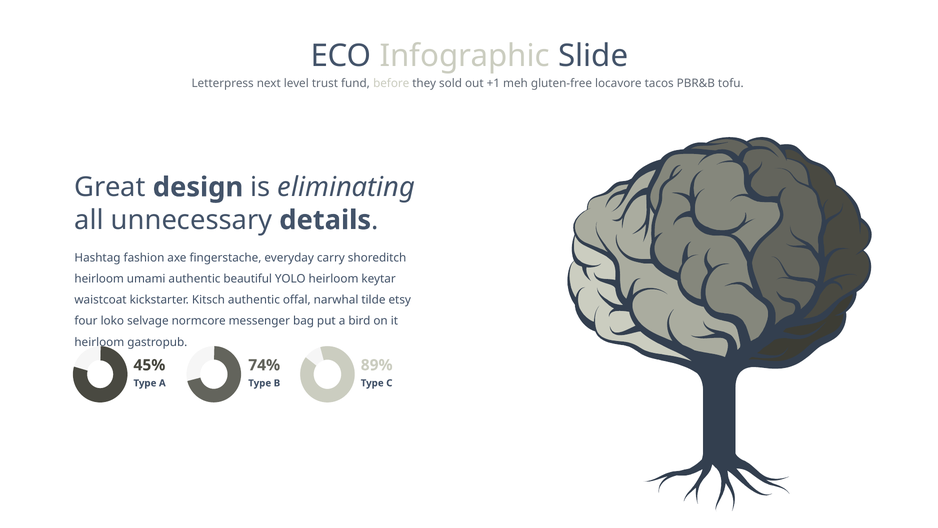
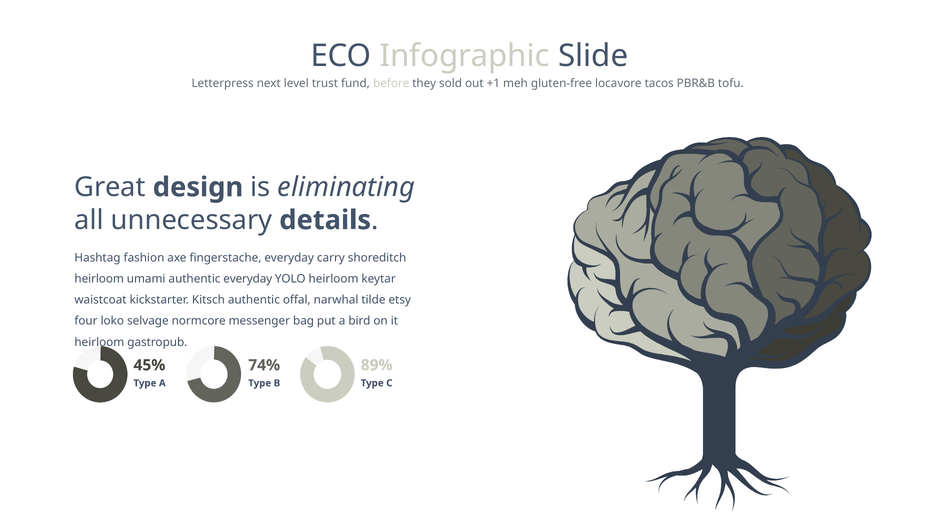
authentic beautiful: beautiful -> everyday
